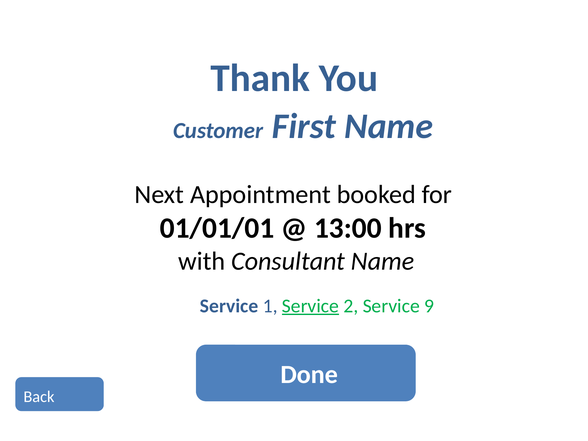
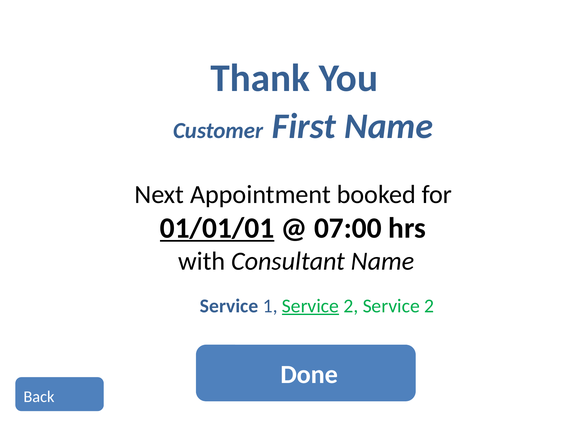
01/01/01 underline: none -> present
13:00: 13:00 -> 07:00
2 Service 9: 9 -> 2
